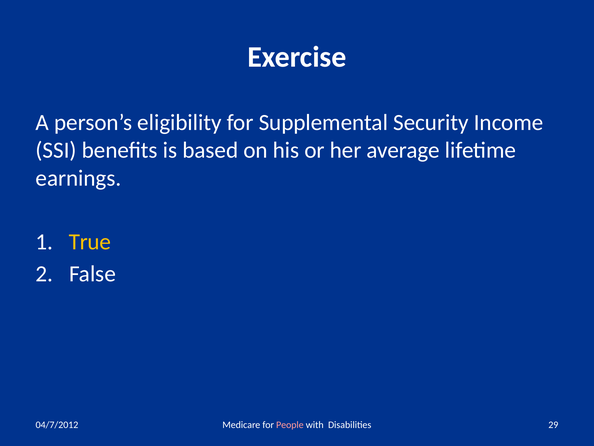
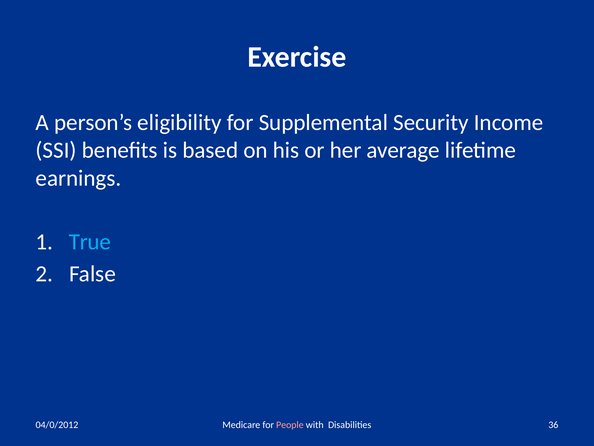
True colour: yellow -> light blue
04/7/2012: 04/7/2012 -> 04/0/2012
29: 29 -> 36
